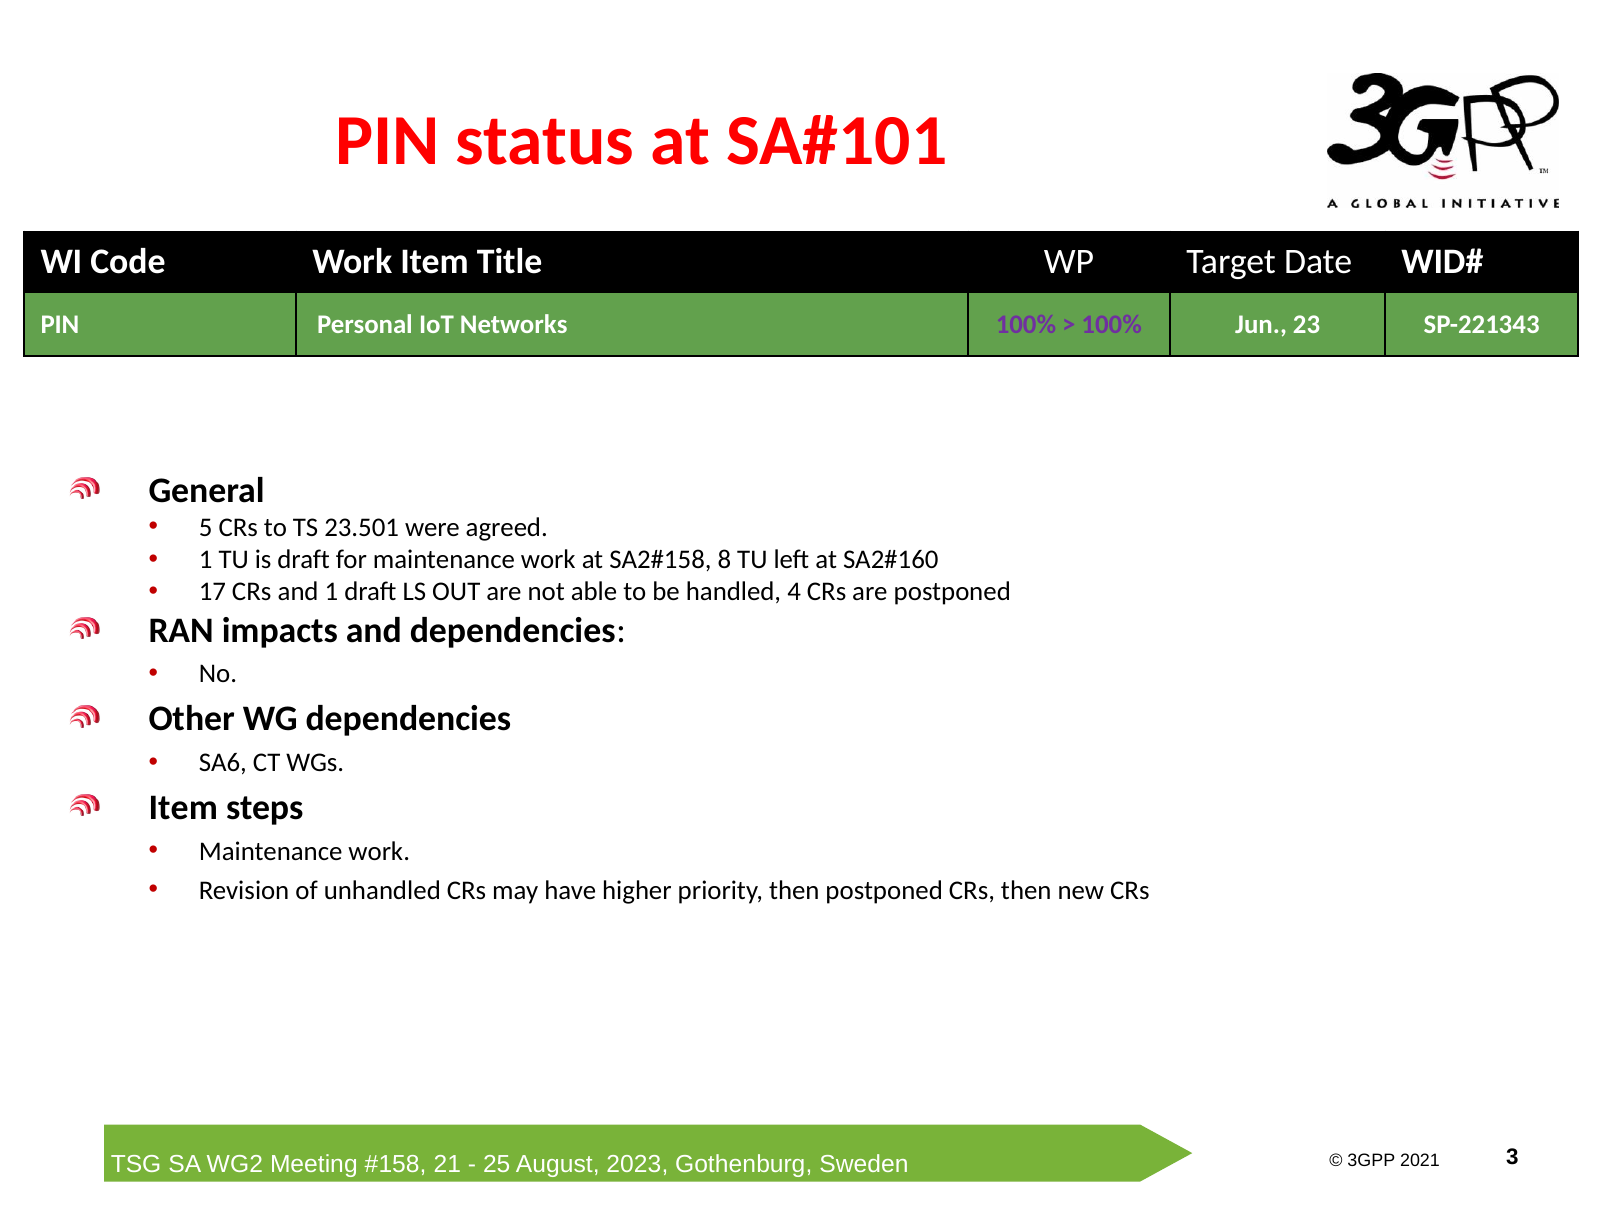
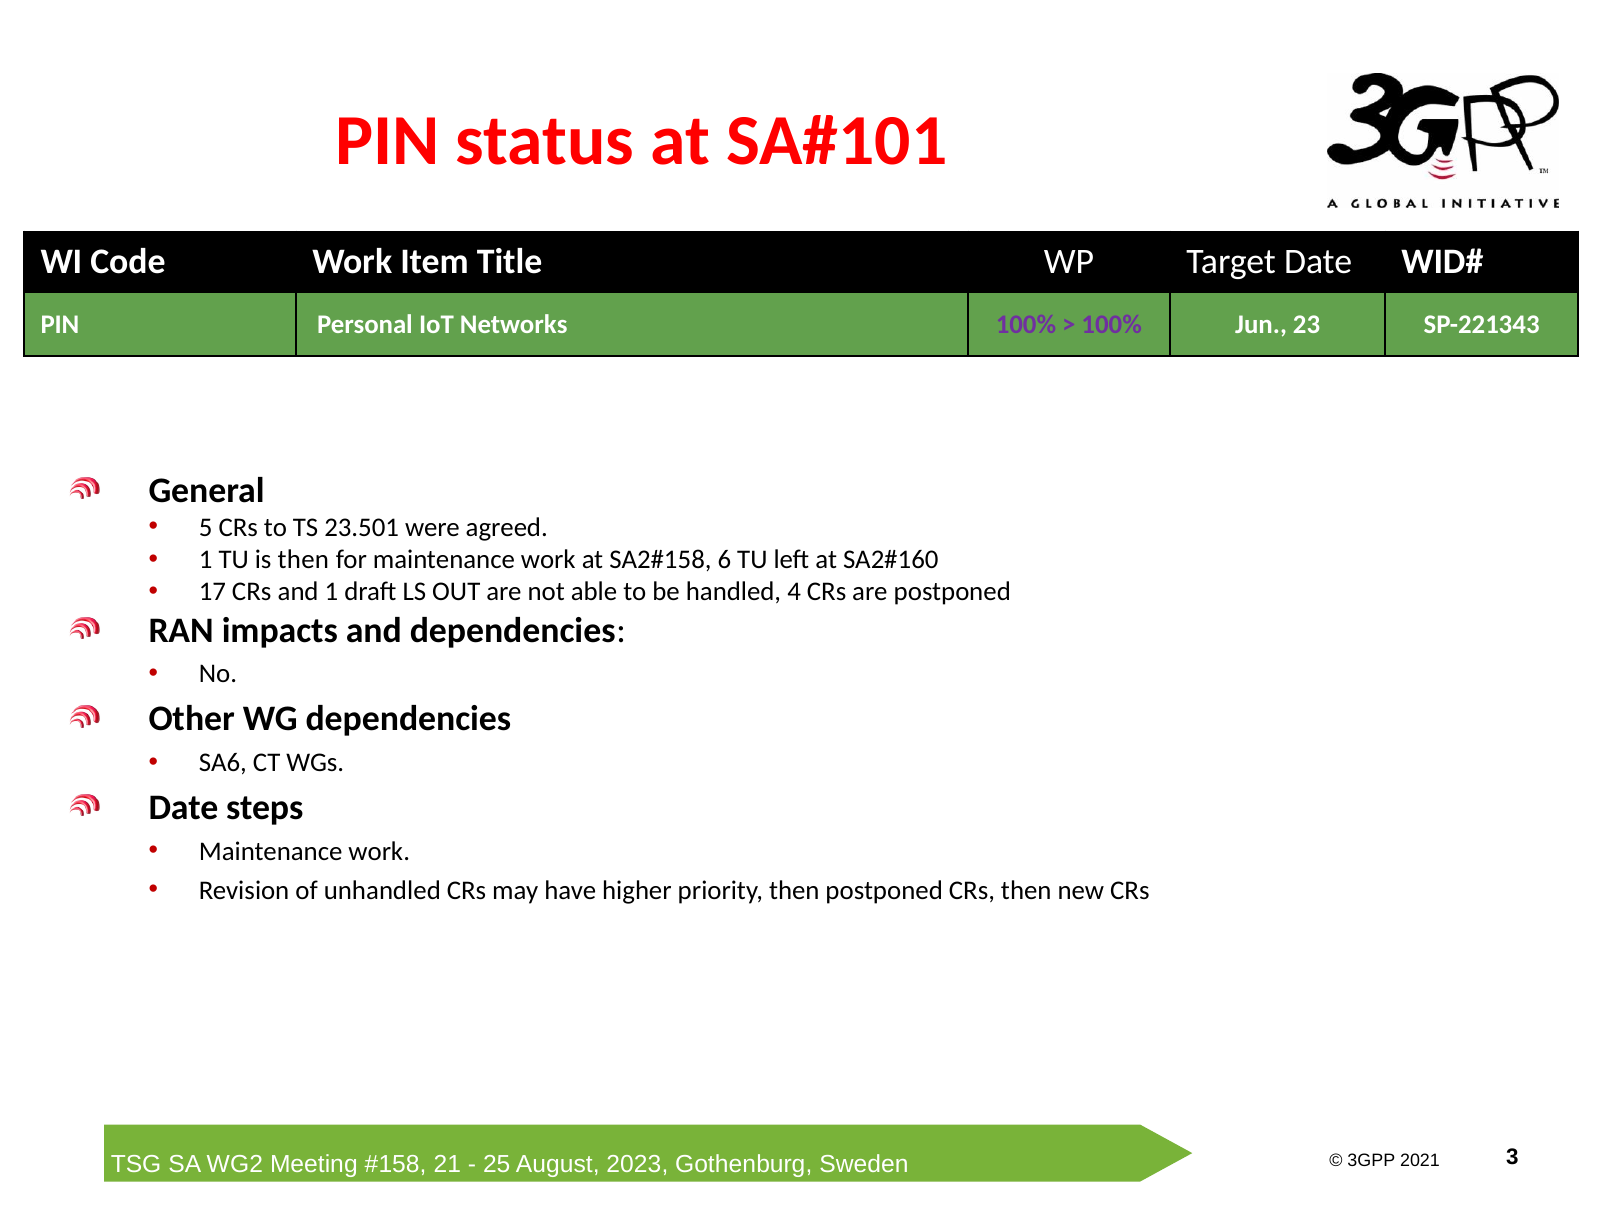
is draft: draft -> then
8: 8 -> 6
Item at (183, 808): Item -> Date
